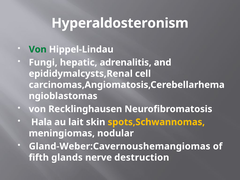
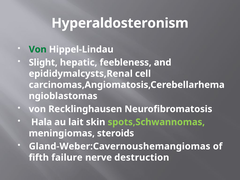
Fungi: Fungi -> Slight
adrenalitis: adrenalitis -> feebleness
spots,Schwannomas colour: yellow -> light green
nodular: nodular -> steroids
glands: glands -> failure
